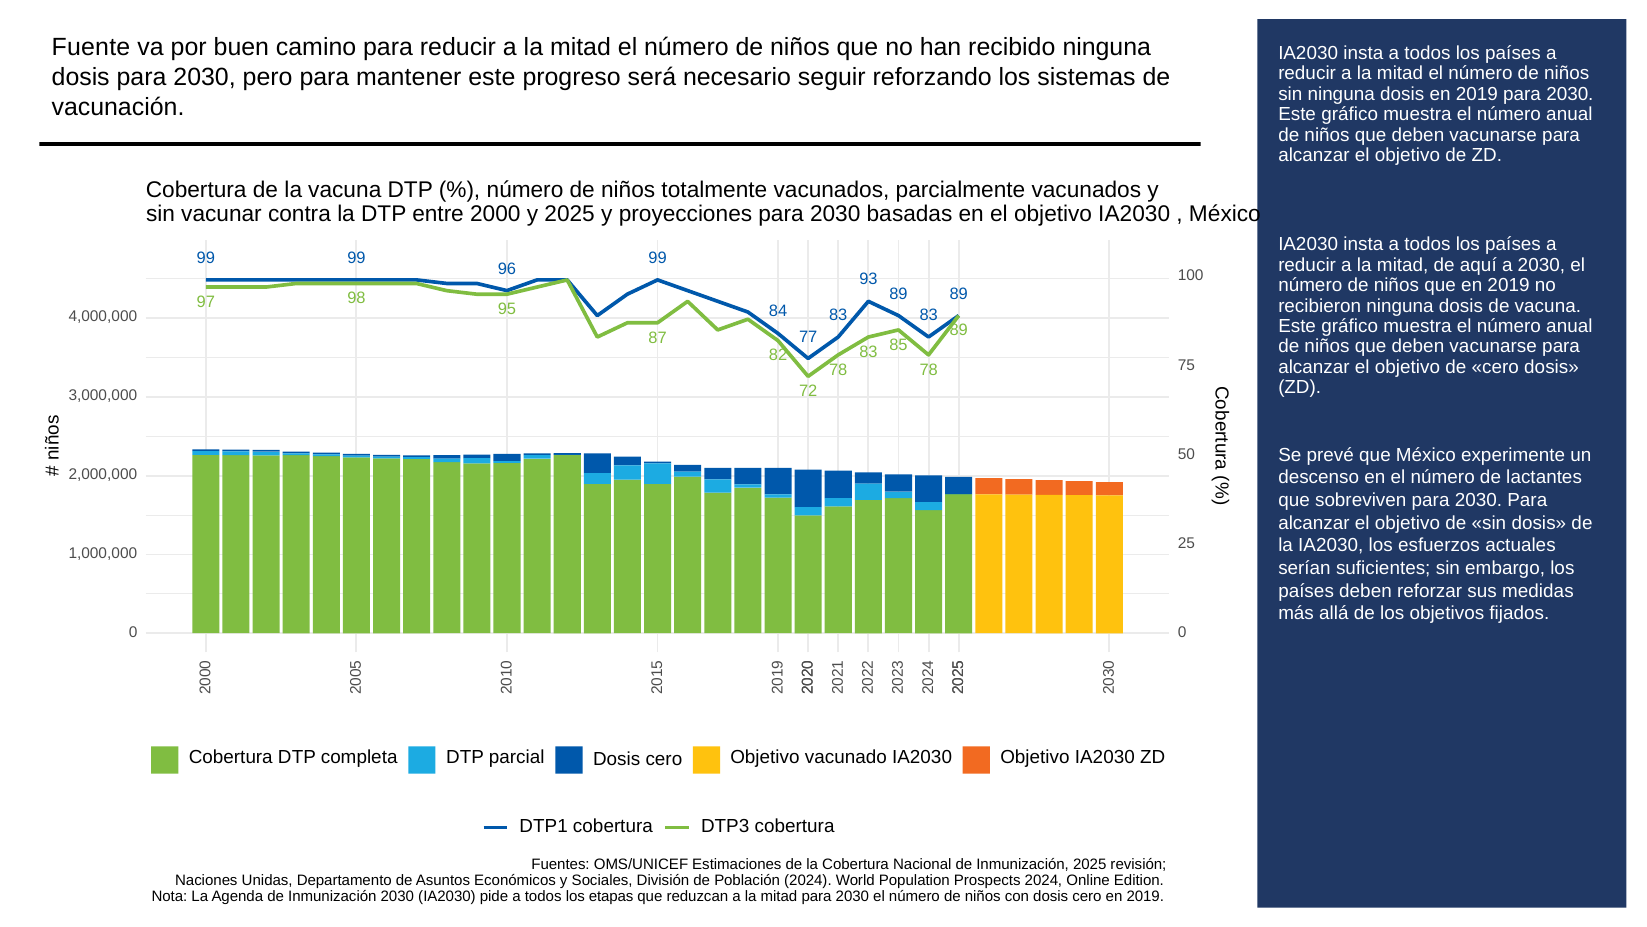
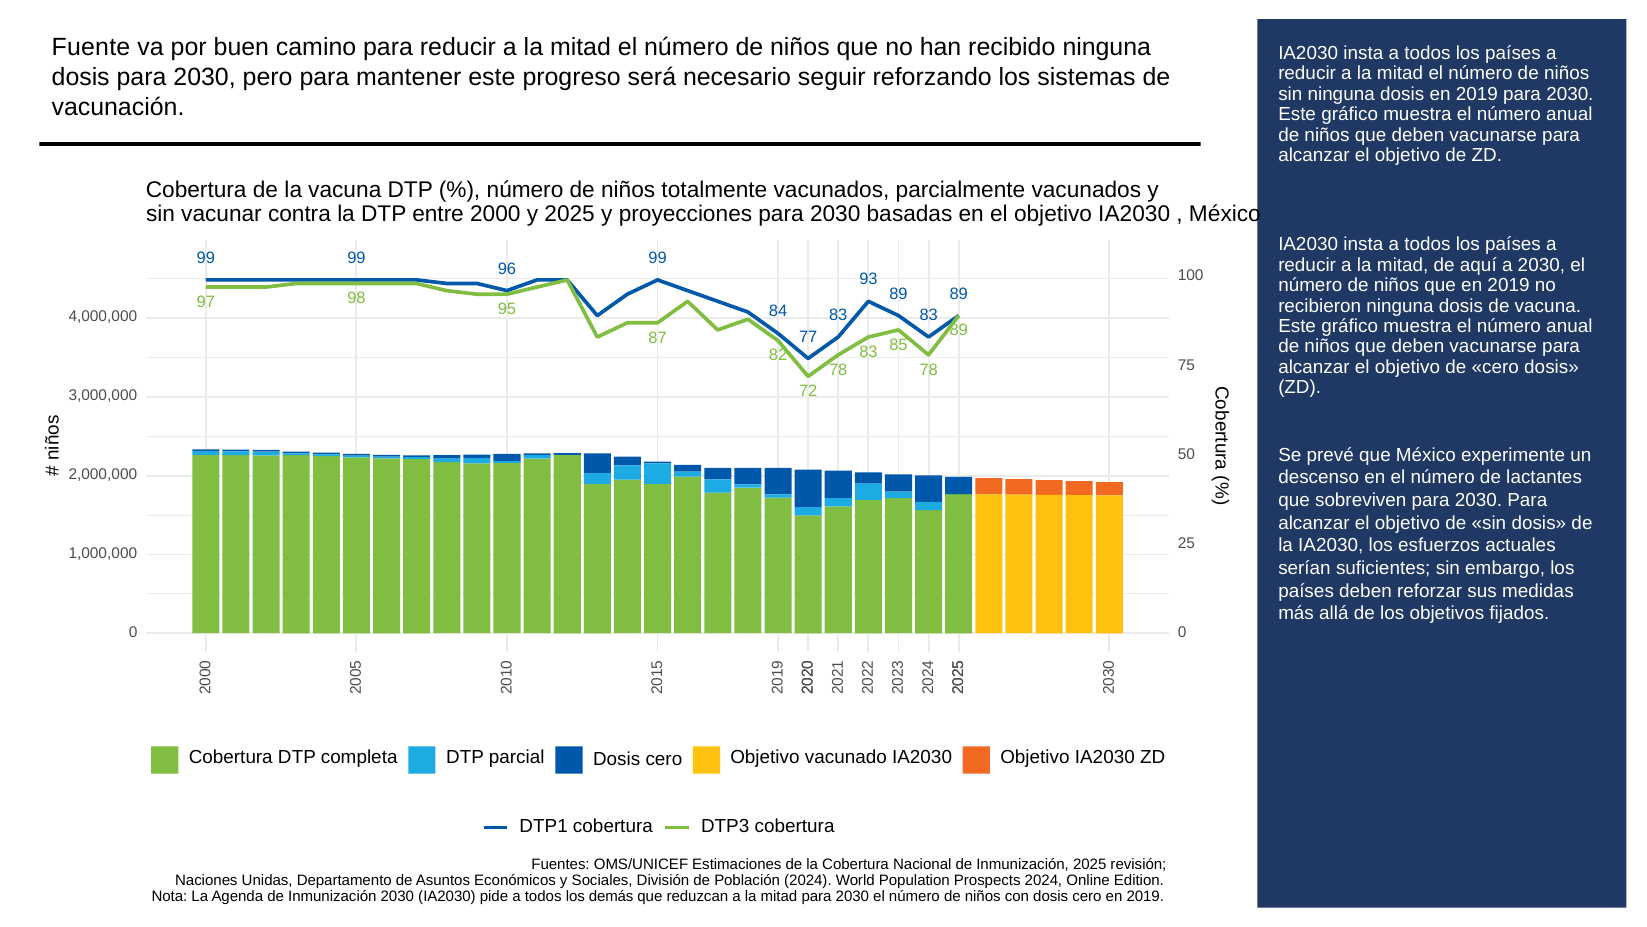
etapas: etapas -> demás
